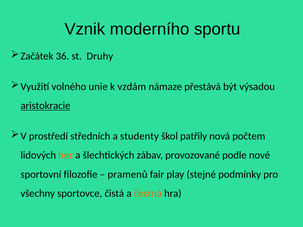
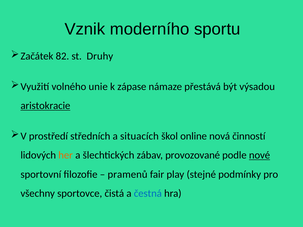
36: 36 -> 82
vzdám: vzdám -> zápase
studenty: studenty -> situacích
patřily: patřily -> online
počtem: počtem -> činností
nové underline: none -> present
čestná colour: orange -> blue
